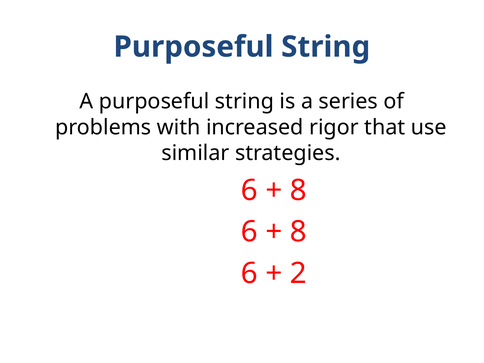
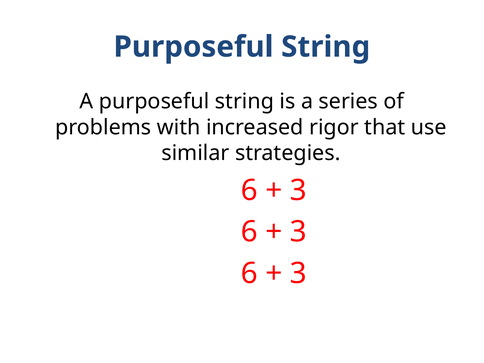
8 at (298, 190): 8 -> 3
8 at (298, 232): 8 -> 3
2 at (298, 273): 2 -> 3
